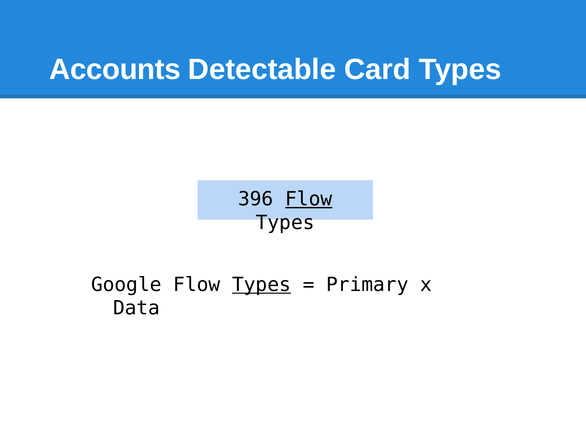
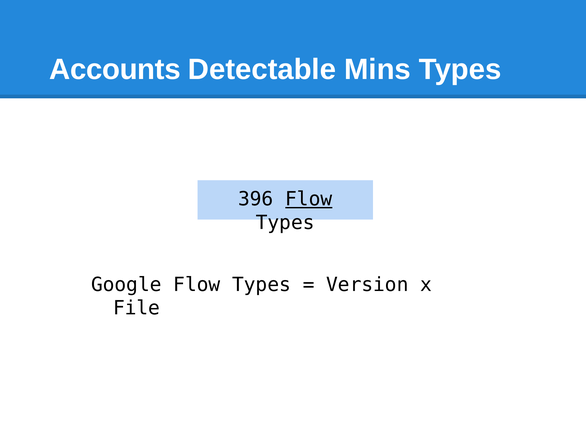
Card: Card -> Mins
Types at (261, 284) underline: present -> none
Primary: Primary -> Version
Data: Data -> File
